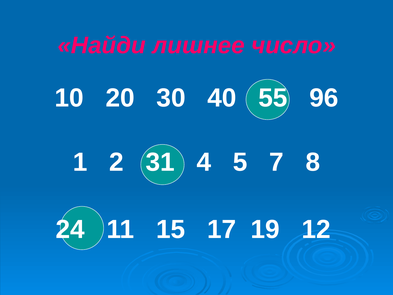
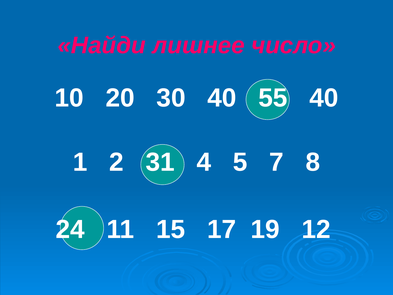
55 96: 96 -> 40
